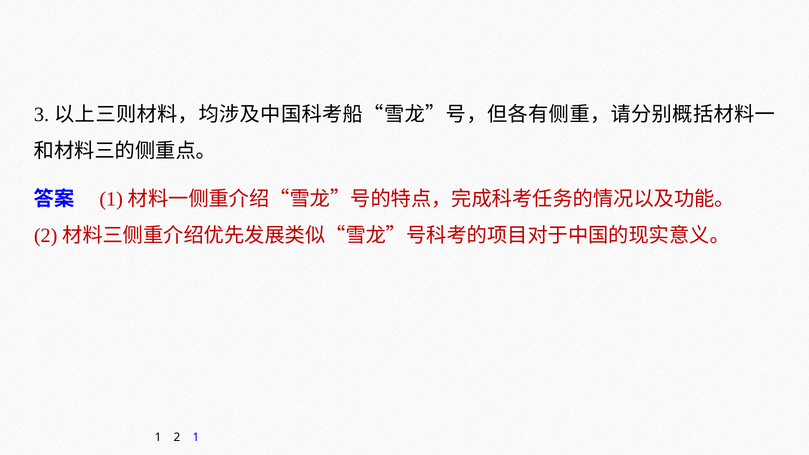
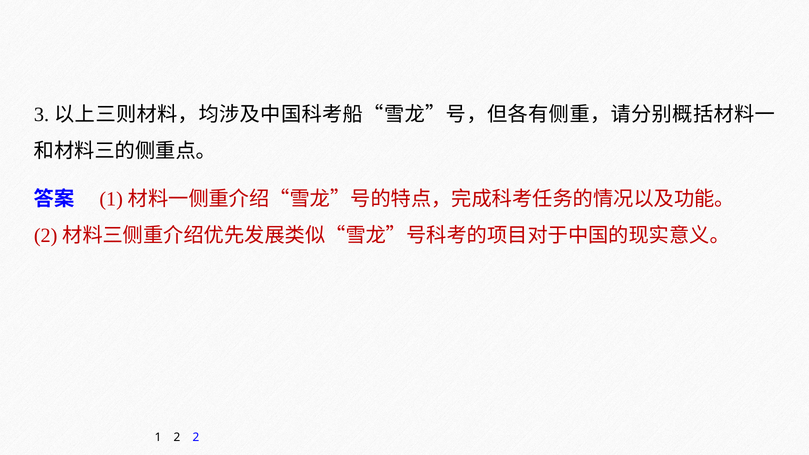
2 1: 1 -> 2
